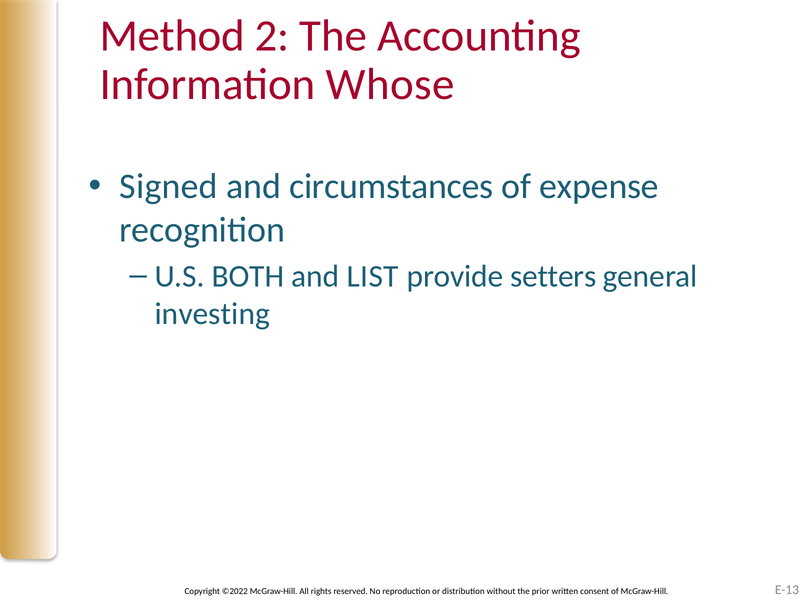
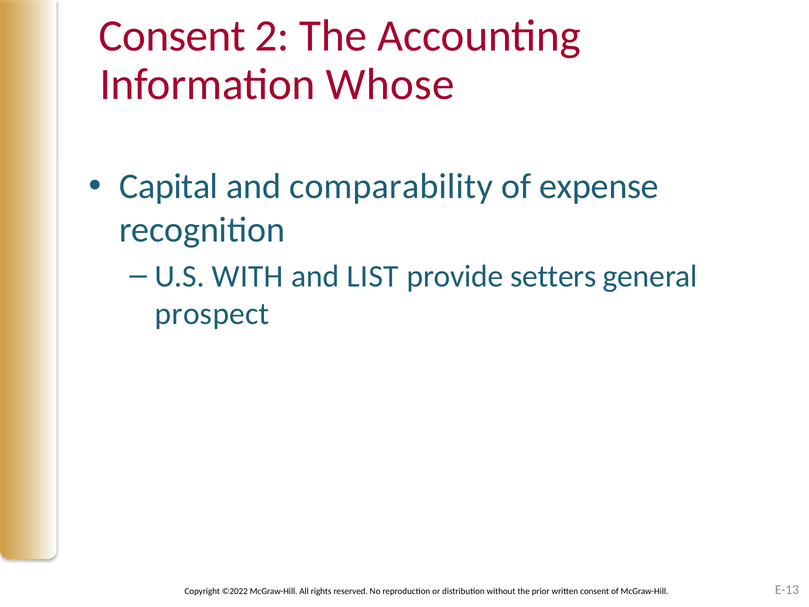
Method at (172, 36): Method -> Consent
Signed: Signed -> Capital
circumstances: circumstances -> comparability
BOTH: BOTH -> WITH
investing: investing -> prospect
